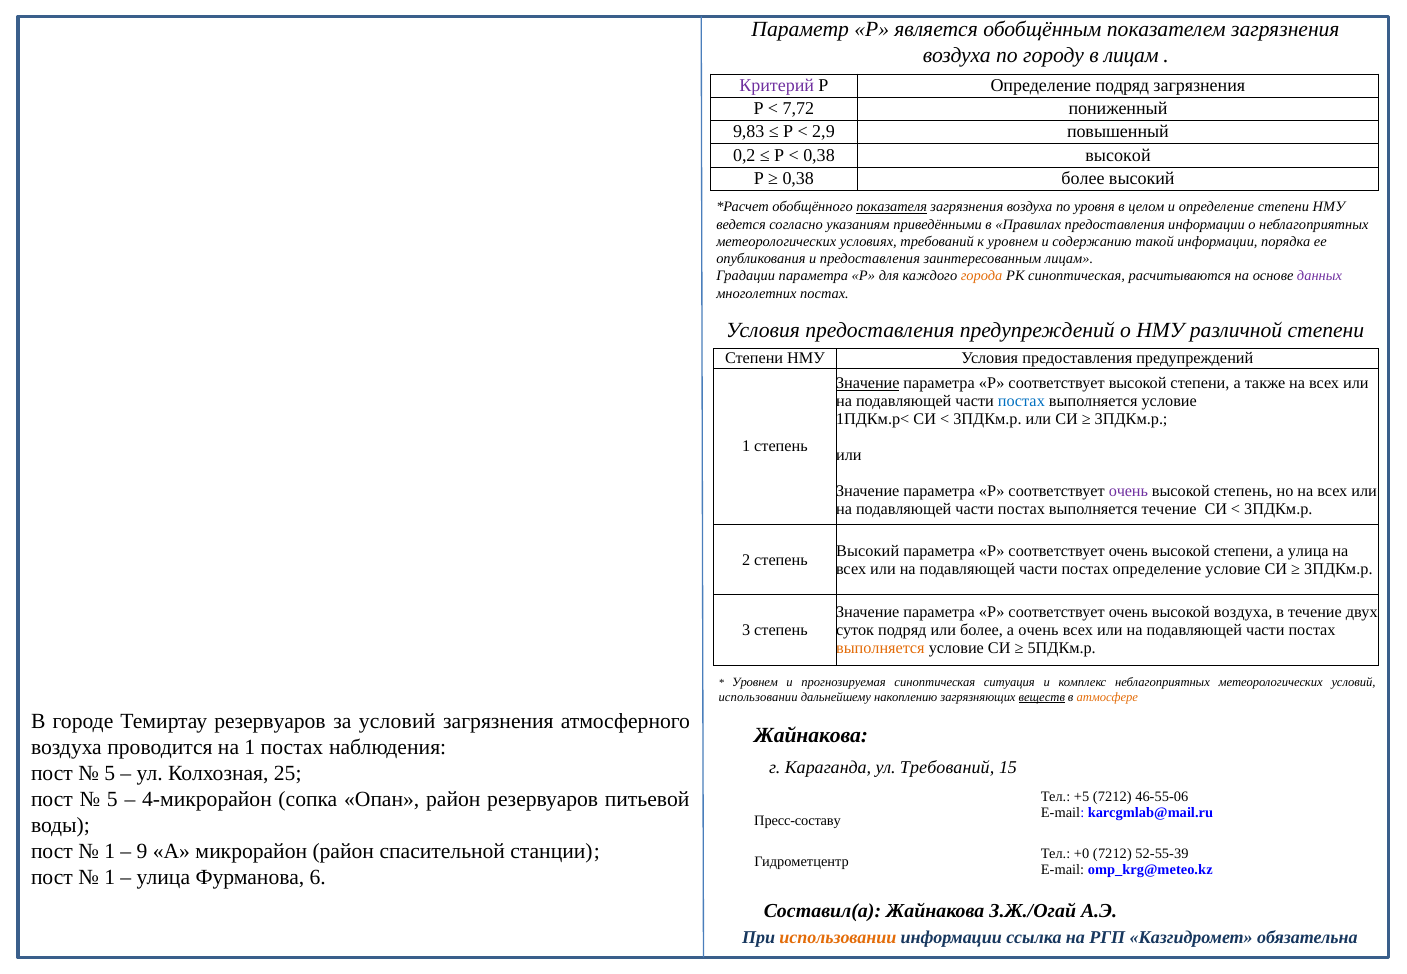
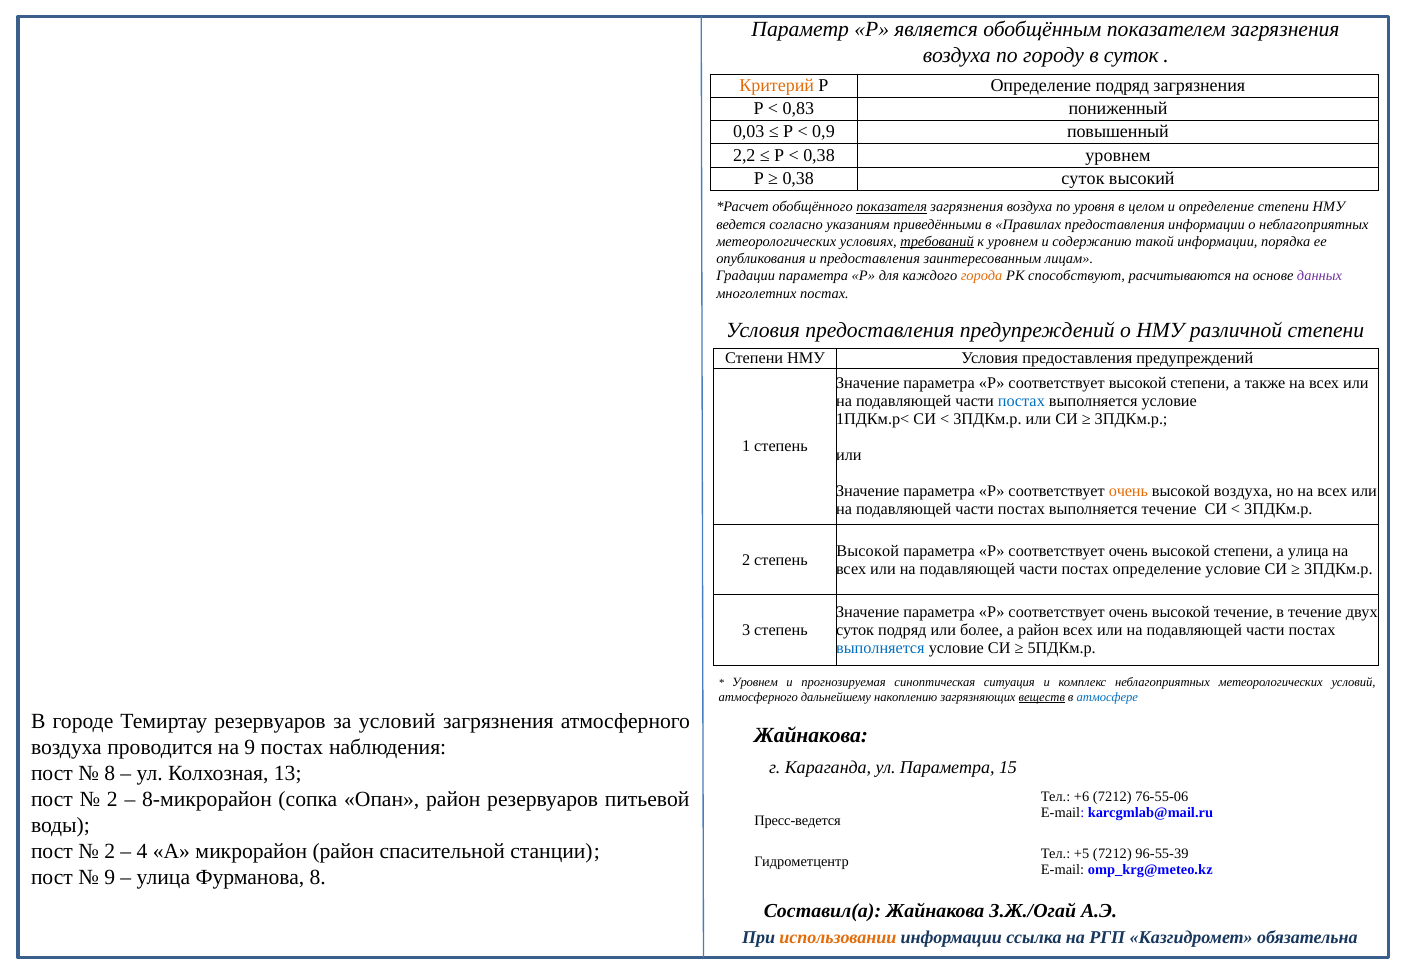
в лицам: лицам -> суток
Критерий colour: purple -> orange
7,72: 7,72 -> 0,83
9,83: 9,83 -> 0,03
2,9: 2,9 -> 0,9
0,2: 0,2 -> 2,2
0,38 высокой: высокой -> уровнем
0,38 более: более -> суток
требований at (937, 242) underline: none -> present
РК синоптическая: синоптическая -> способствуют
Значение at (868, 383) underline: present -> none
очень at (1128, 491) colour: purple -> orange
высокой степень: степень -> воздуха
Высокий at (868, 551): Высокий -> Высокой
высокой воздуха: воздуха -> течение
а очень: очень -> район
выполняется at (880, 648) colour: orange -> blue
использовании at (758, 697): использовании -> атмосферного
атмосфере colour: orange -> blue
на 1: 1 -> 9
ул Требований: Требований -> Параметра
5 at (110, 774): 5 -> 8
25: 25 -> 13
5 at (112, 800): 5 -> 2
4-микрорайон: 4-микрорайон -> 8-микрорайон
+5: +5 -> +6
46-55-06: 46-55-06 -> 76-55-06
Пресс-составу: Пресс-составу -> Пресс-ведется
1 at (110, 851): 1 -> 2
9: 9 -> 4
+0: +0 -> +5
52-55-39: 52-55-39 -> 96-55-39
1 at (110, 877): 1 -> 9
Фурманова 6: 6 -> 8
